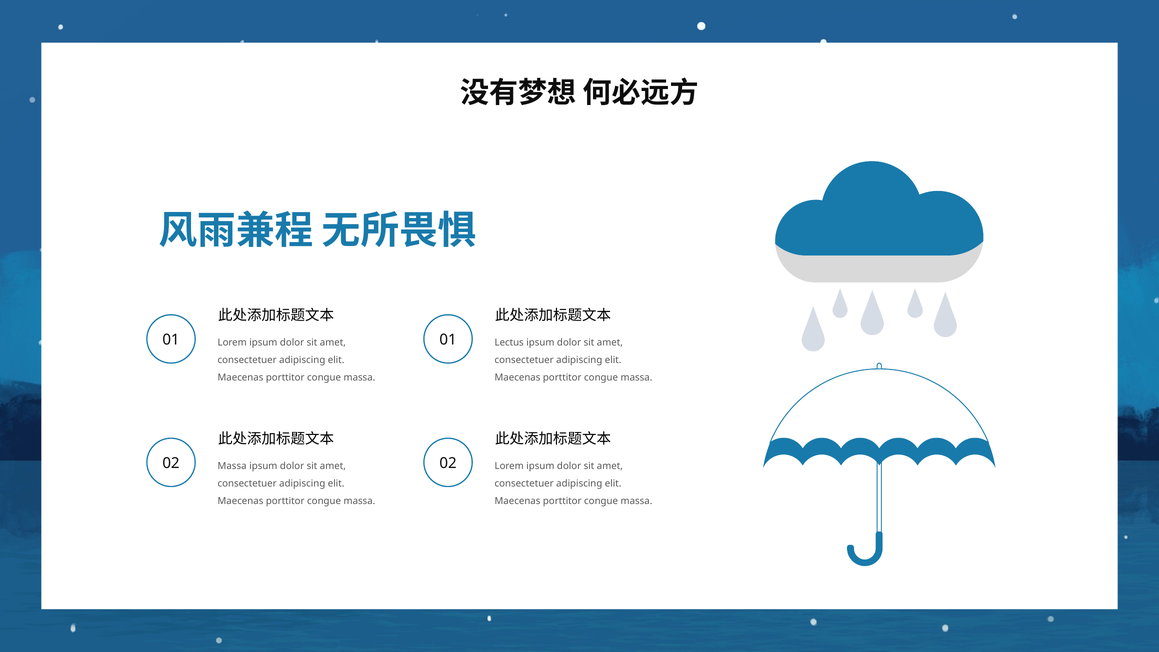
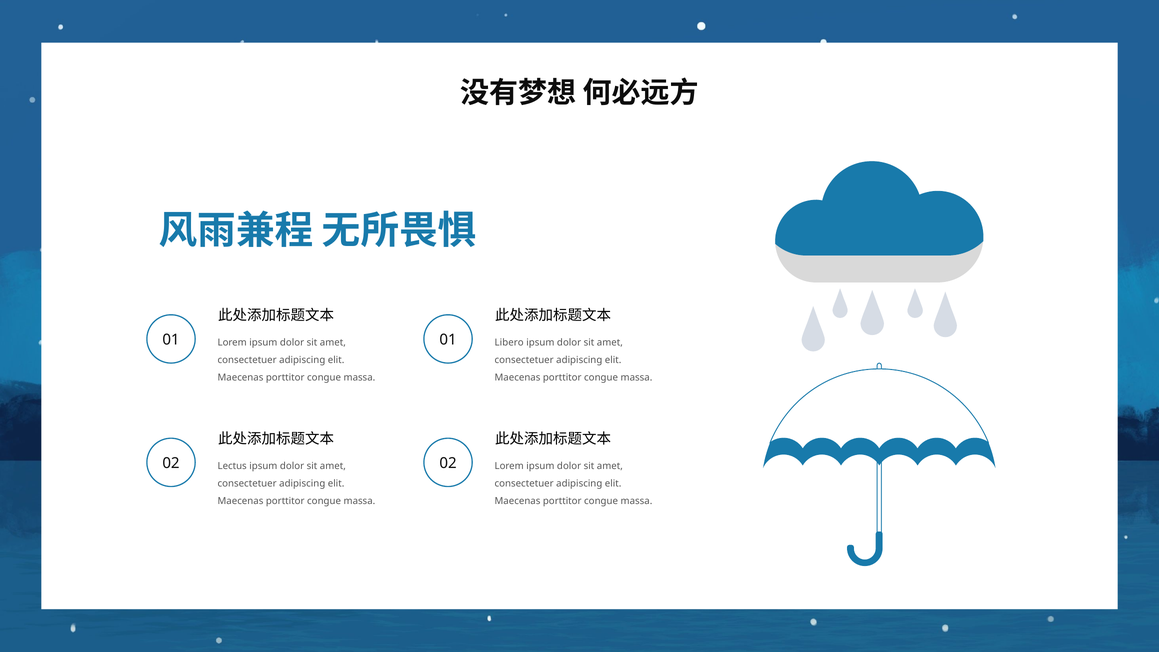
Lectus: Lectus -> Libero
Massa at (232, 466): Massa -> Lectus
